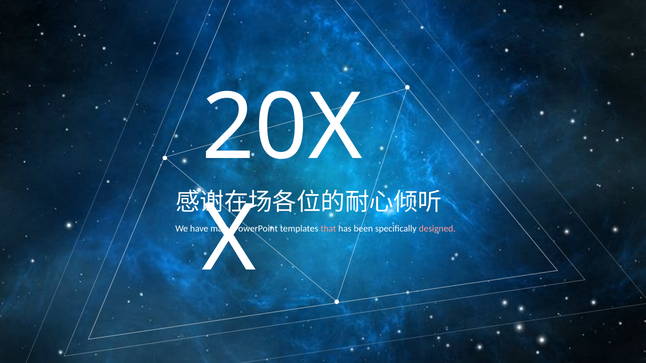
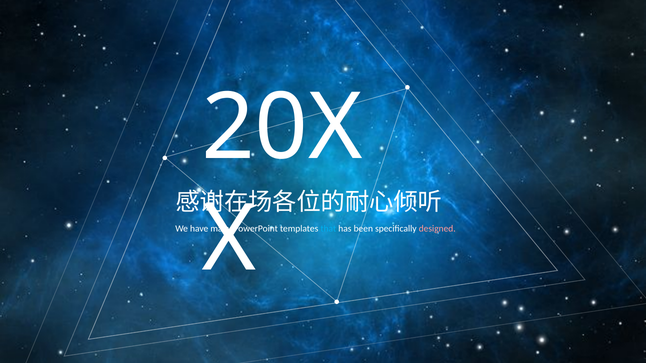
that colour: pink -> light blue
